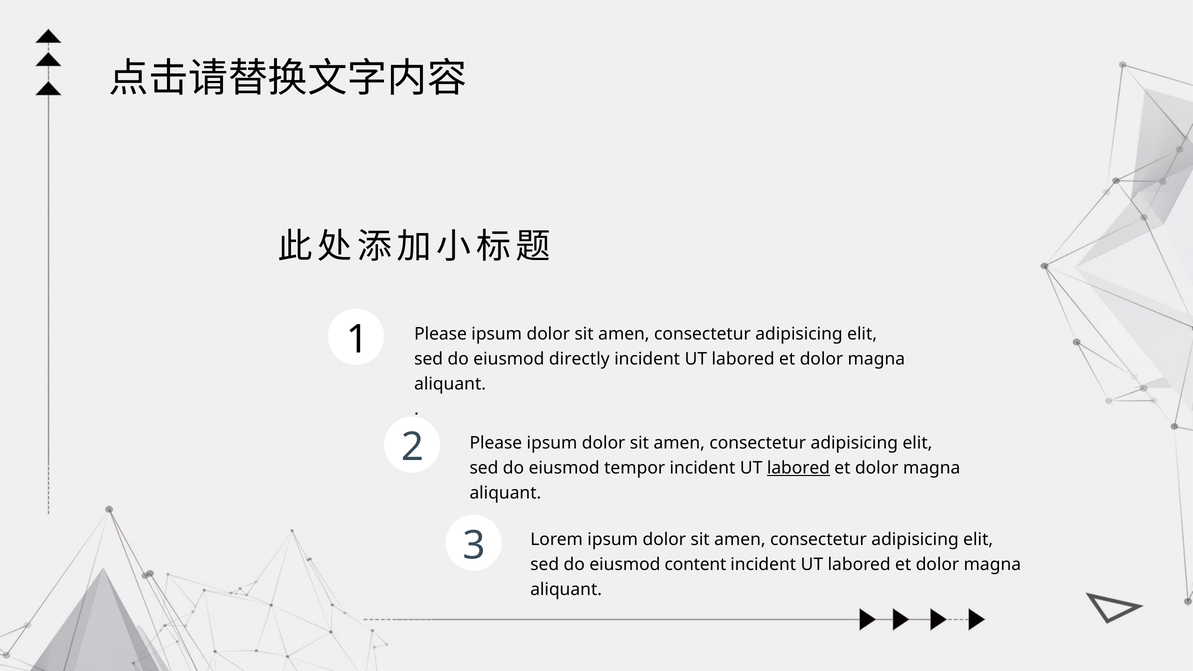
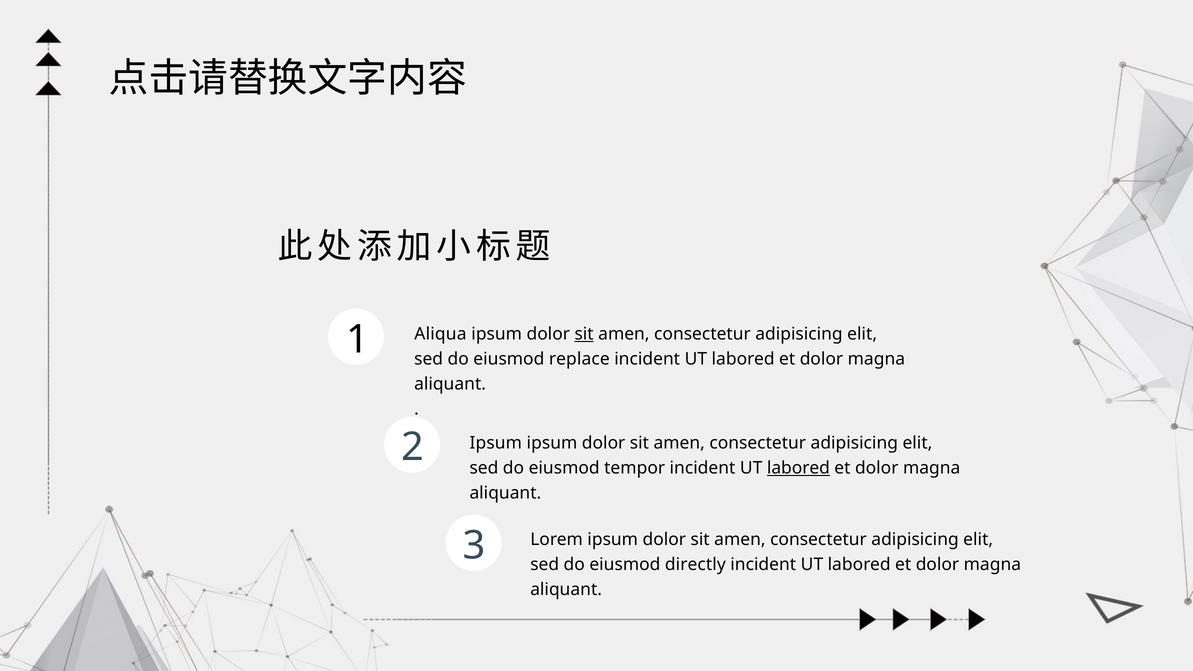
Please at (441, 334): Please -> Aliqua
sit at (584, 334) underline: none -> present
directly: directly -> replace
Please at (496, 443): Please -> Ipsum
content: content -> directly
